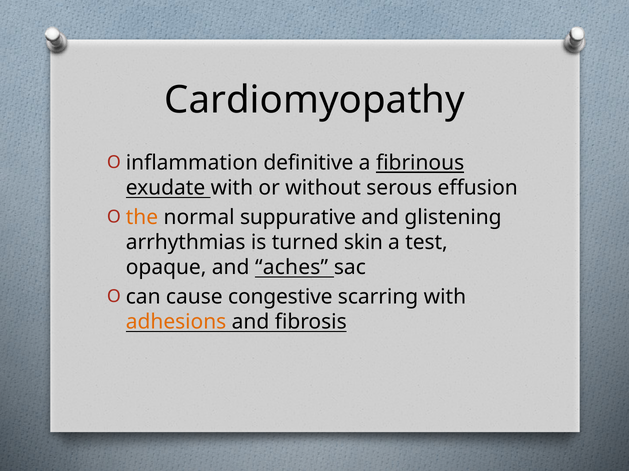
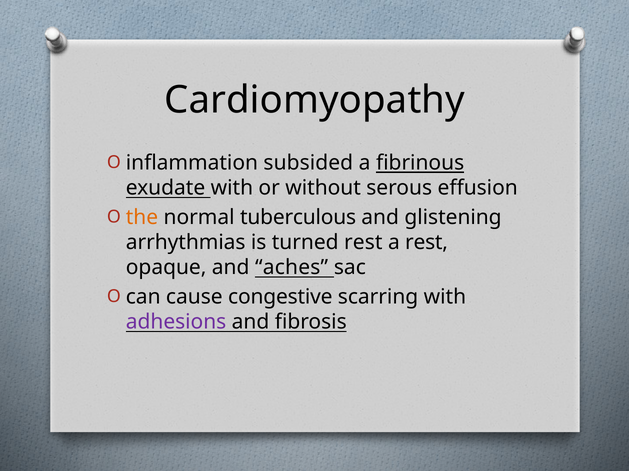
definitive: definitive -> subsided
suppurative: suppurative -> tuberculous
turned skin: skin -> rest
a test: test -> rest
adhesions colour: orange -> purple
